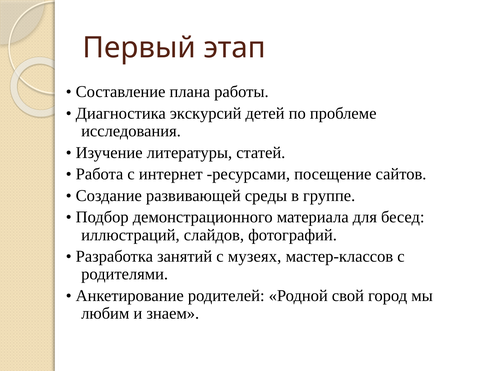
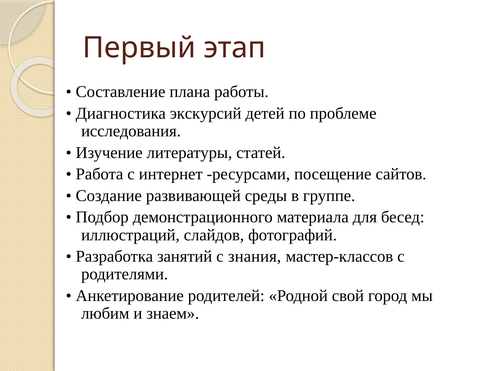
музеях: музеях -> знания
